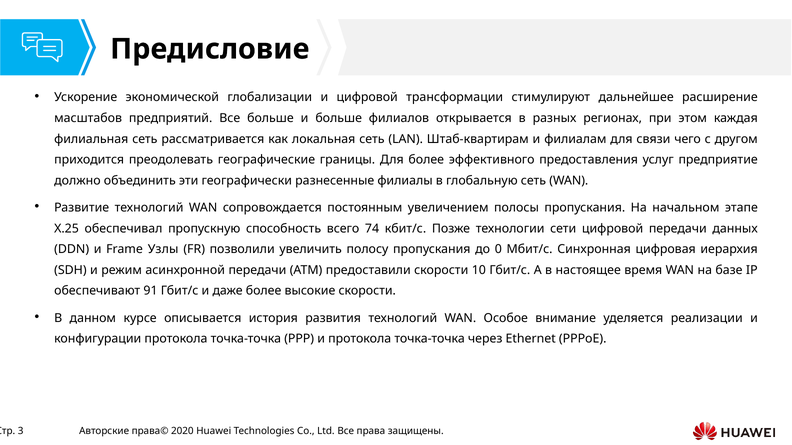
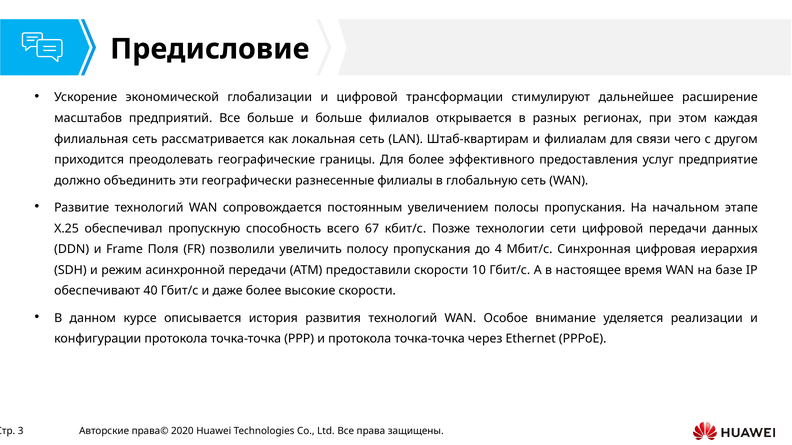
74: 74 -> 67
Узлы: Узлы -> Поля
0: 0 -> 4
91: 91 -> 40
